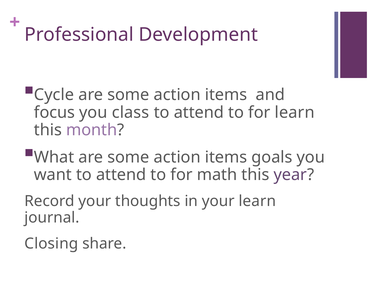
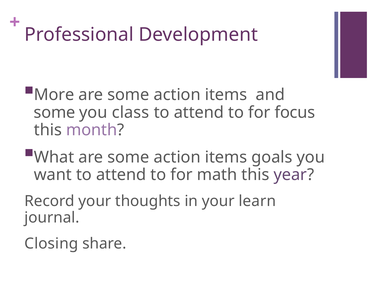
Cycle: Cycle -> More
focus at (54, 113): focus -> some
for learn: learn -> focus
